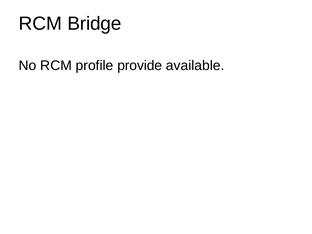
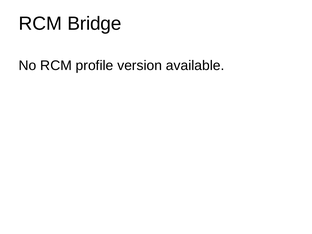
provide: provide -> version
